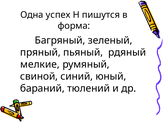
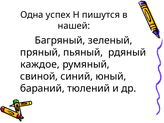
форма: форма -> нашей
мелкие: мелкие -> каждое
